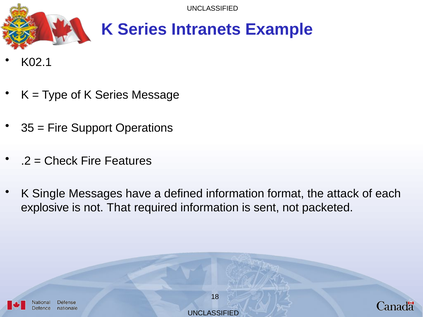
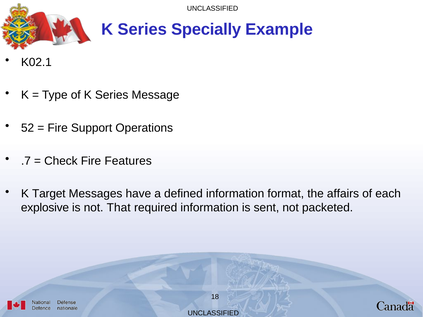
Intranets: Intranets -> Specially
35: 35 -> 52
.2: .2 -> .7
Single: Single -> Target
attack: attack -> affairs
